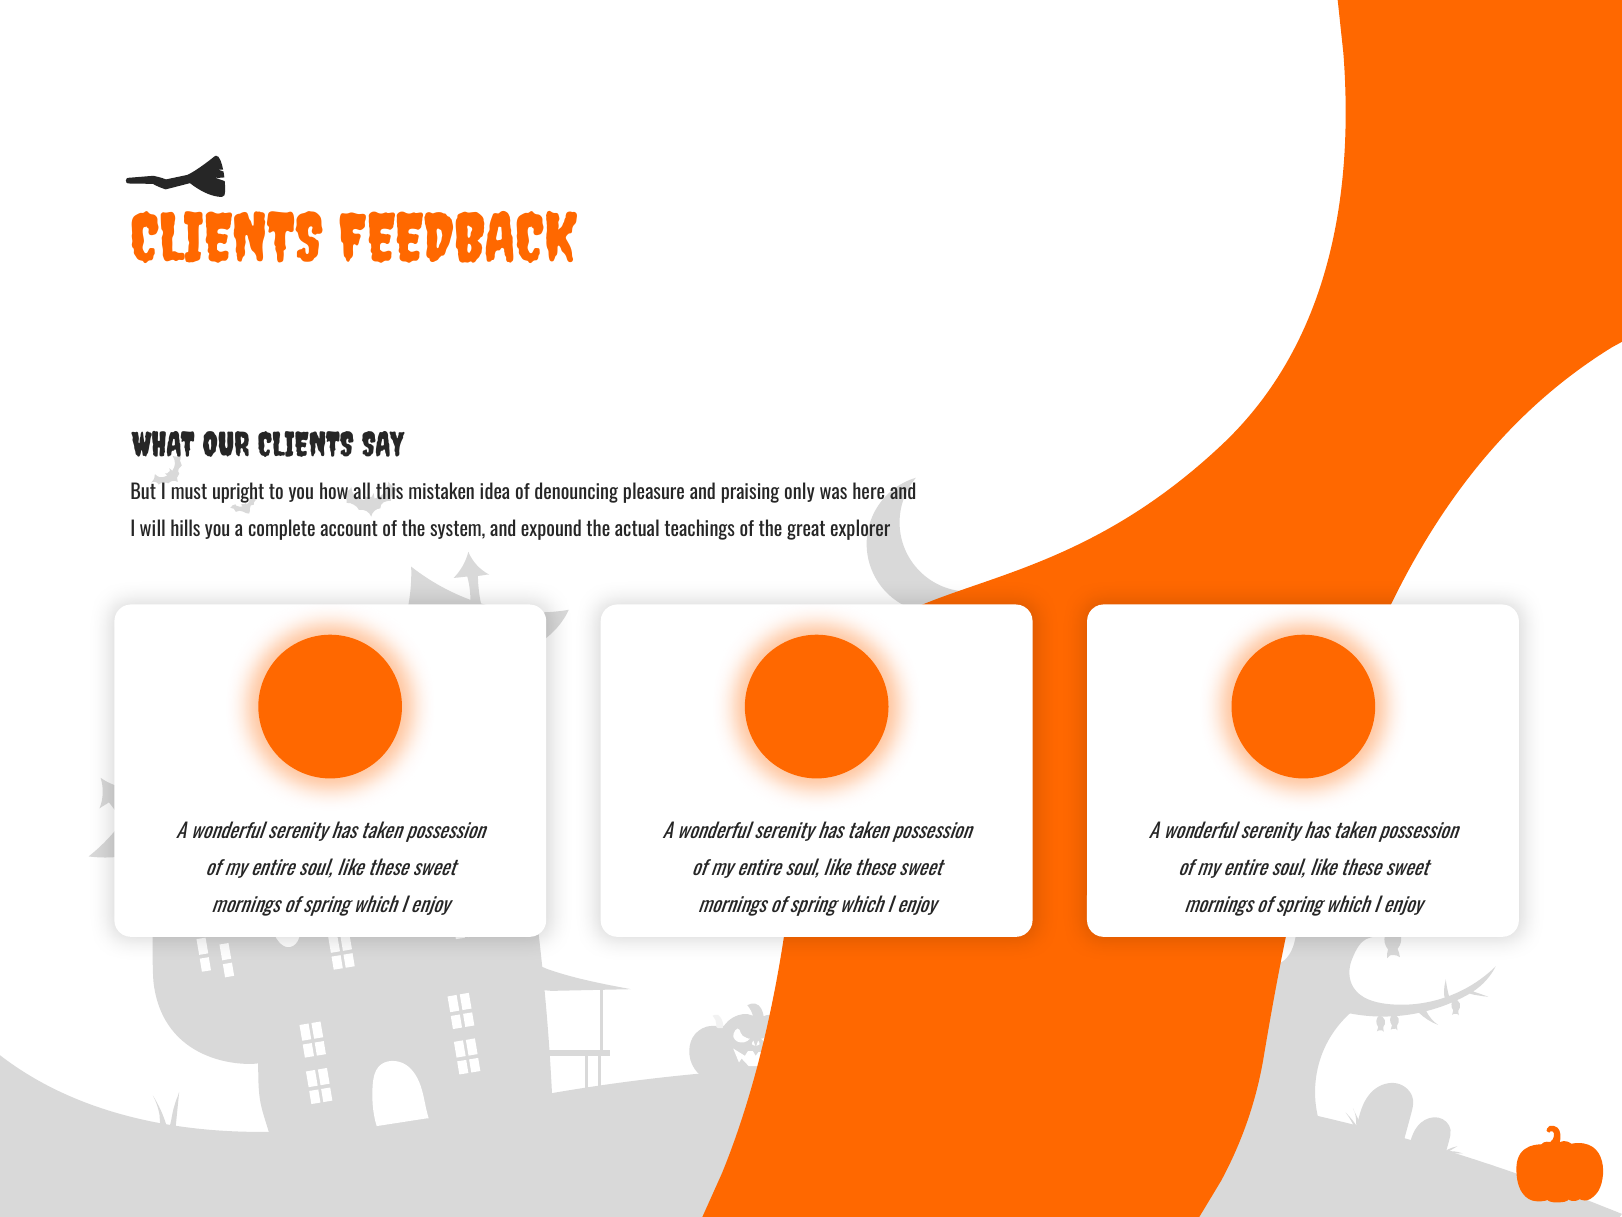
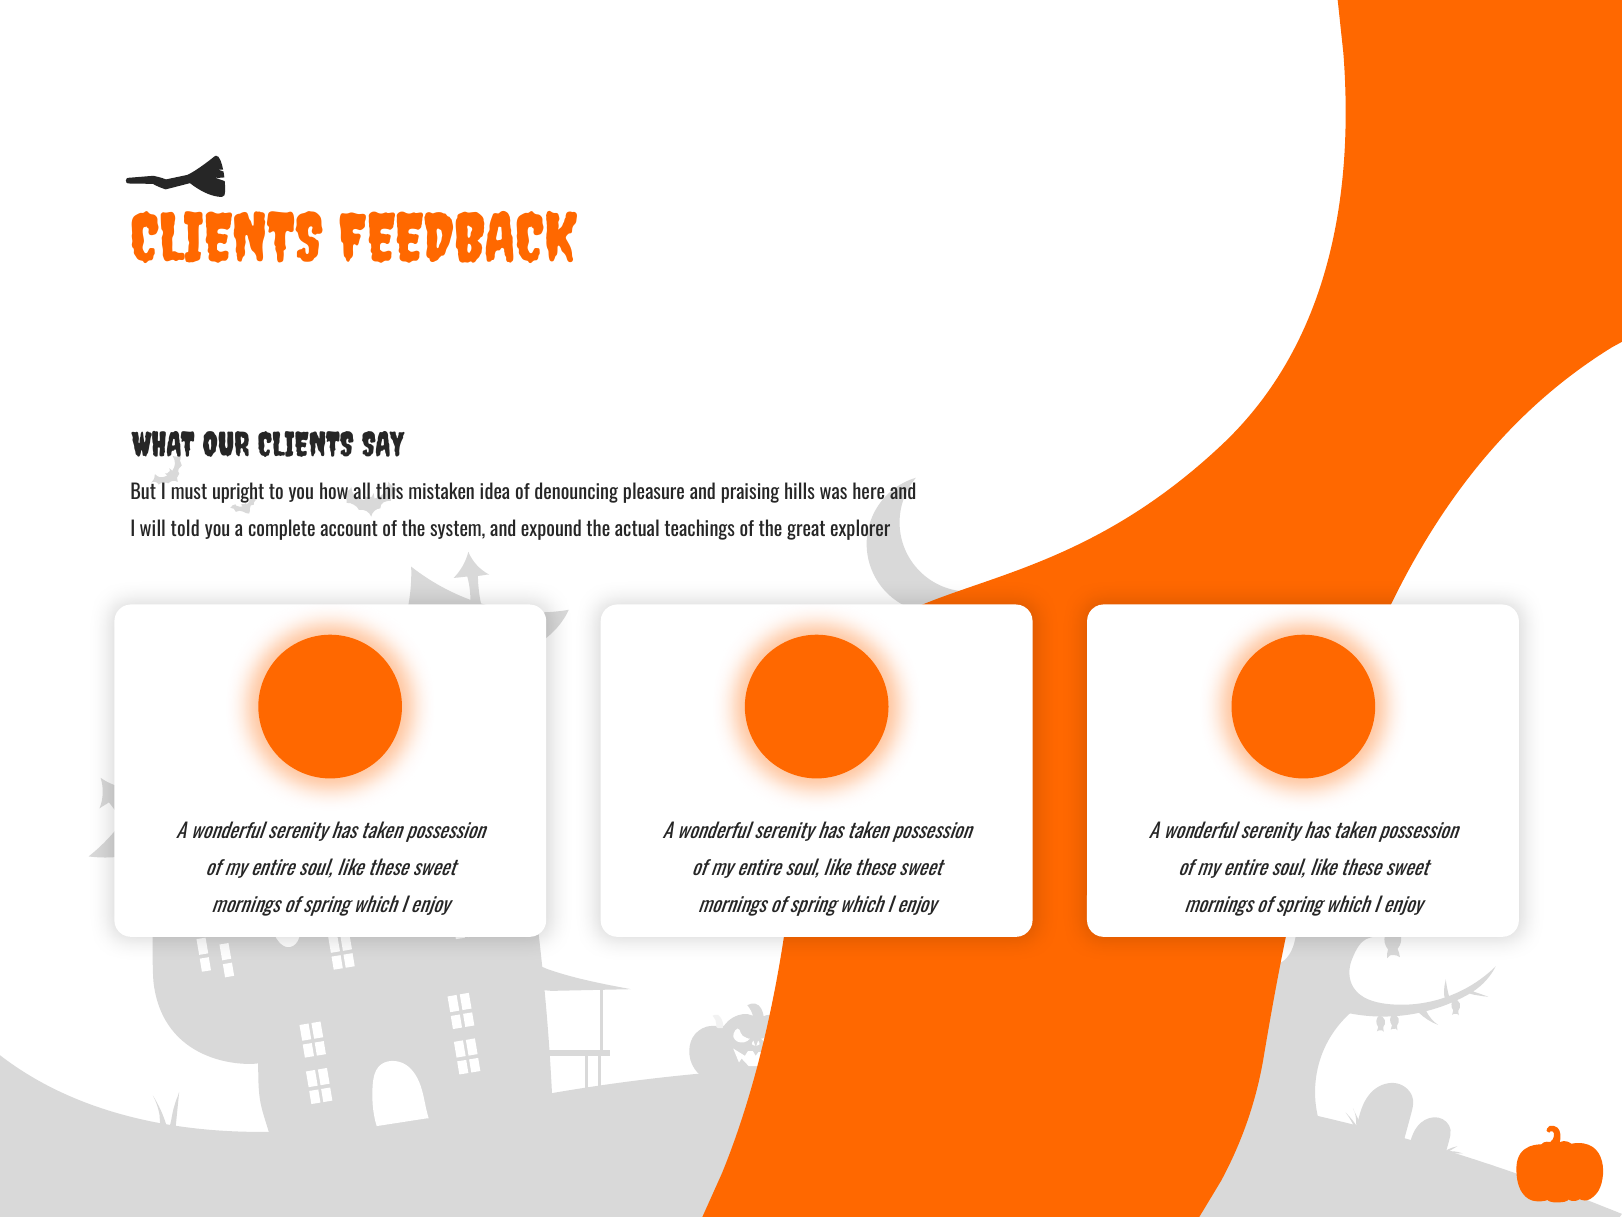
only: only -> hills
hills: hills -> told
